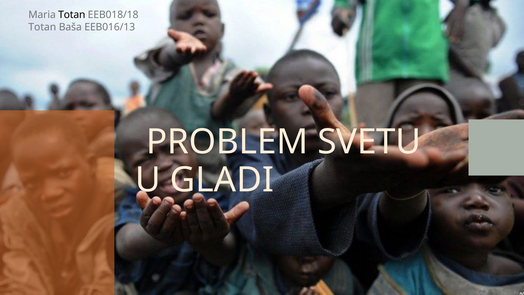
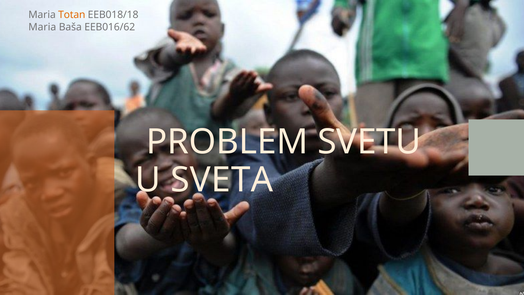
Totan at (72, 15) colour: black -> orange
Totan at (42, 27): Totan -> Maria
EEB016/13: EEB016/13 -> EEB016/62
GLADI: GLADI -> SVETA
